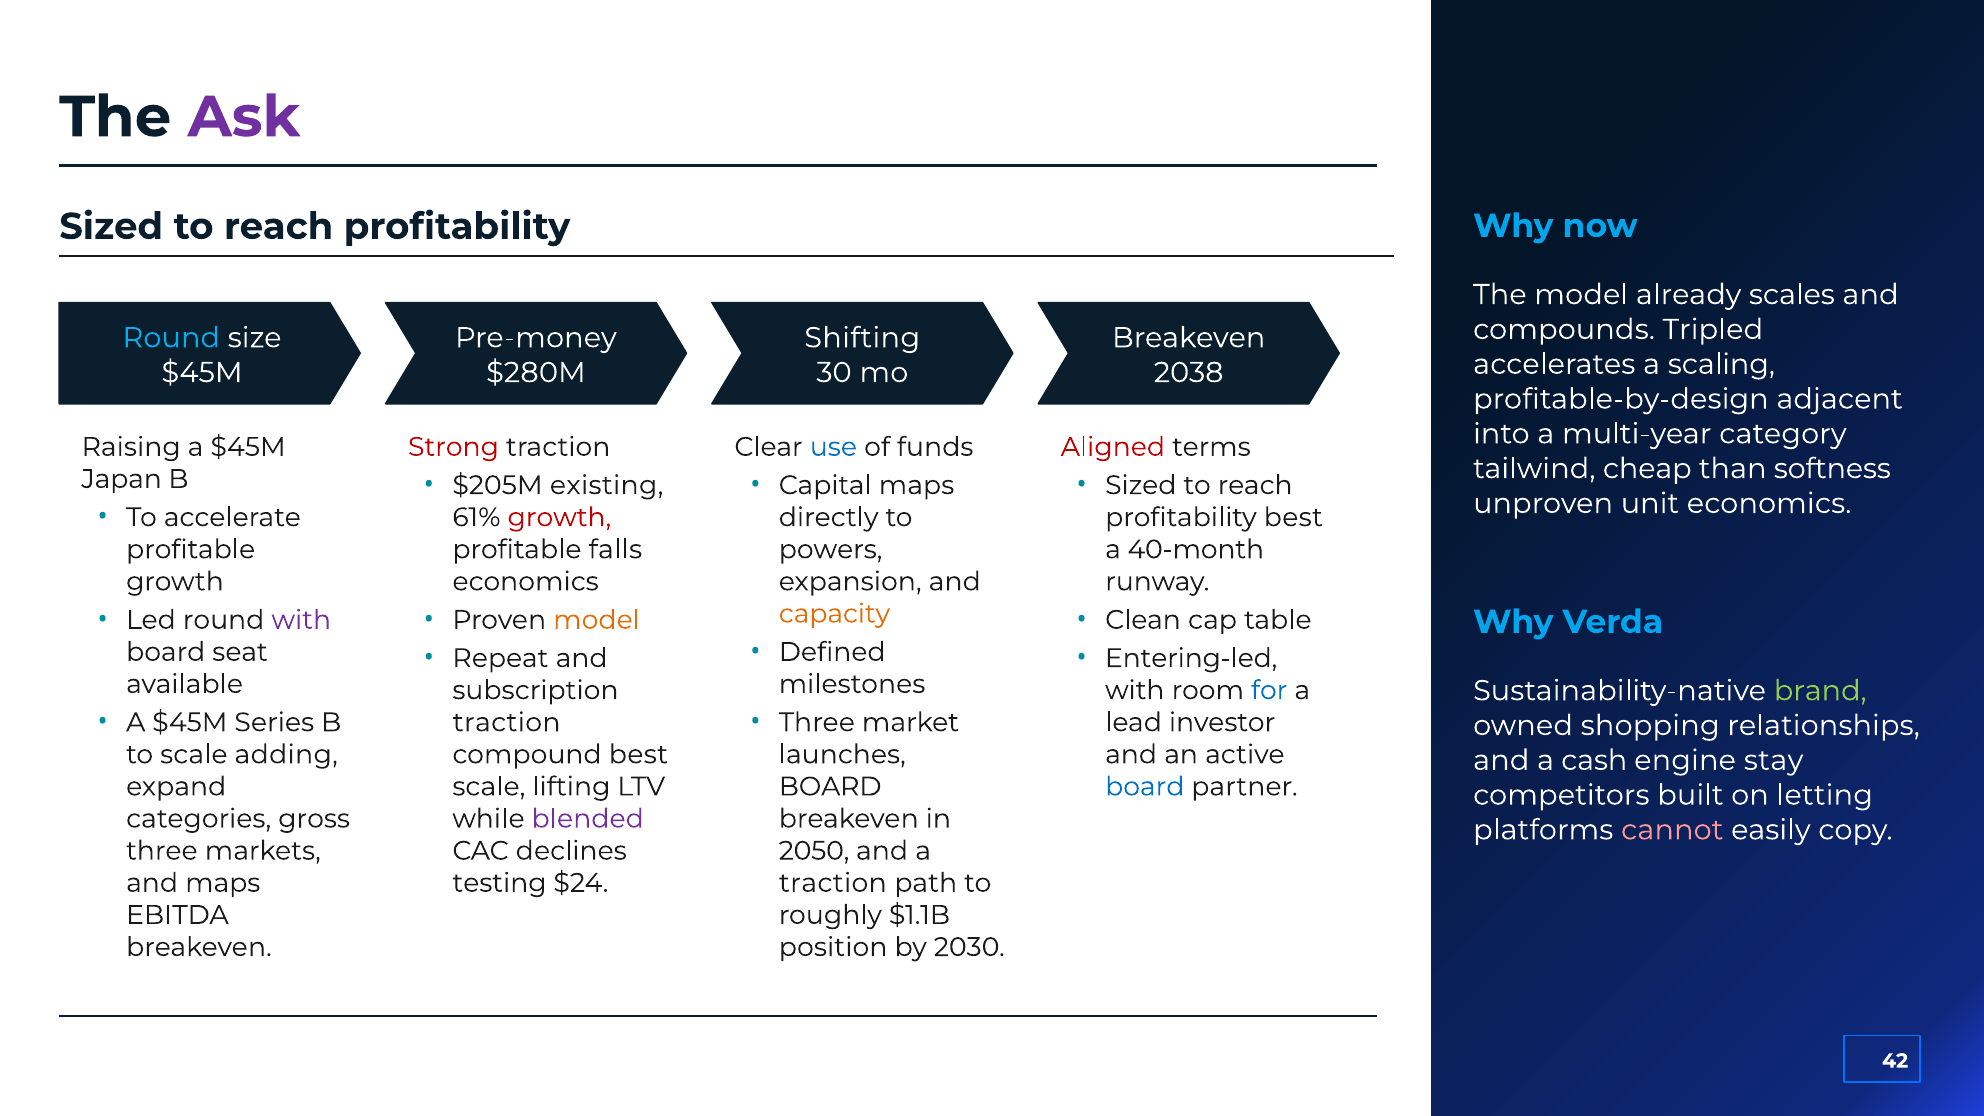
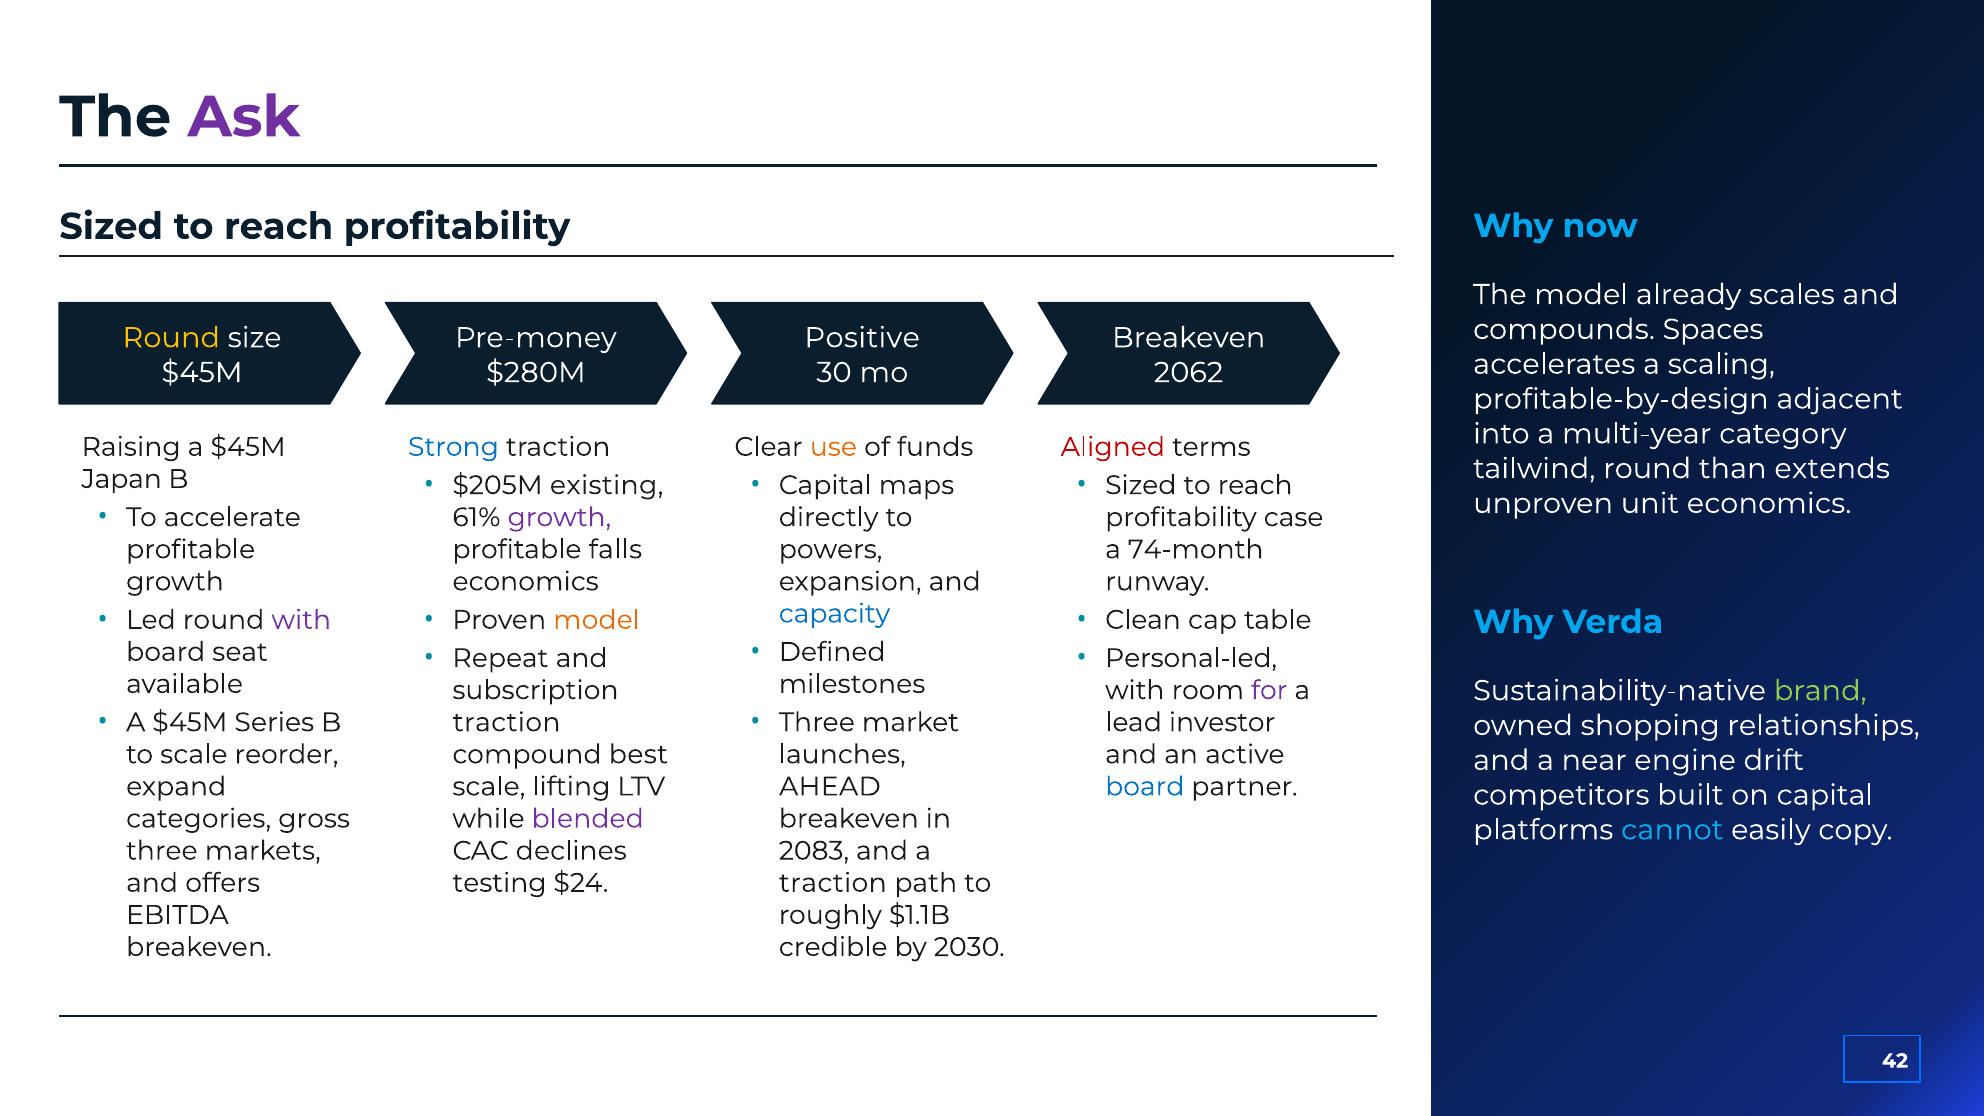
Tripled: Tripled -> Spaces
Round at (171, 338) colour: light blue -> yellow
Shifting: Shifting -> Positive
2038: 2038 -> 2062
Strong colour: red -> blue
use colour: blue -> orange
tailwind cheap: cheap -> round
softness: softness -> extends
growth at (559, 517) colour: red -> purple
profitability best: best -> case
40-month: 40-month -> 74-month
capacity colour: orange -> blue
Entering-led: Entering-led -> Personal-led
for colour: blue -> purple
adding: adding -> reorder
cash: cash -> near
stay: stay -> drift
BOARD at (830, 787): BOARD -> AHEAD
on letting: letting -> capital
cannot colour: pink -> light blue
2050: 2050 -> 2083
and maps: maps -> offers
position: position -> credible
